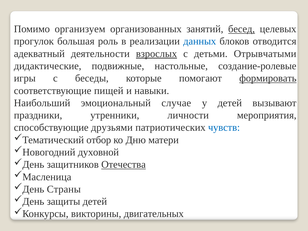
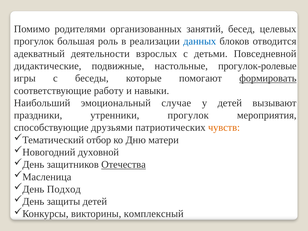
организуем: организуем -> родителями
бесед underline: present -> none
взрослых underline: present -> none
Отрывчатыми: Отрывчатыми -> Повседневной
создание-ролевые: создание-ролевые -> прогулок-ролевые
пищей: пищей -> работу
утренники личности: личности -> прогулок
чувств colour: blue -> orange
Страны: Страны -> Подход
двигательных: двигательных -> комплексный
